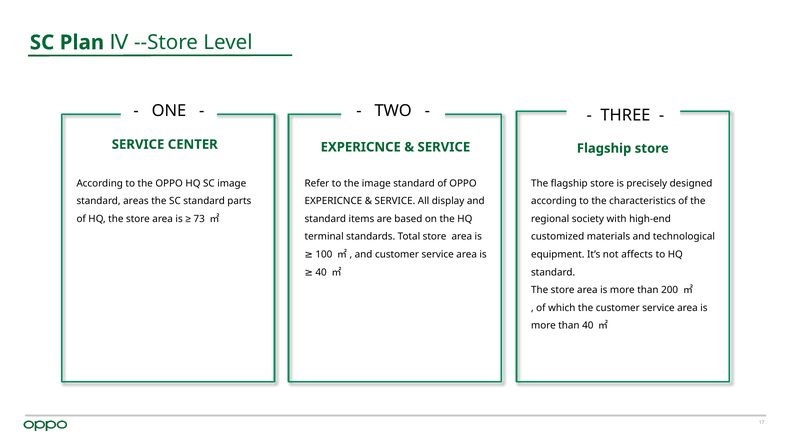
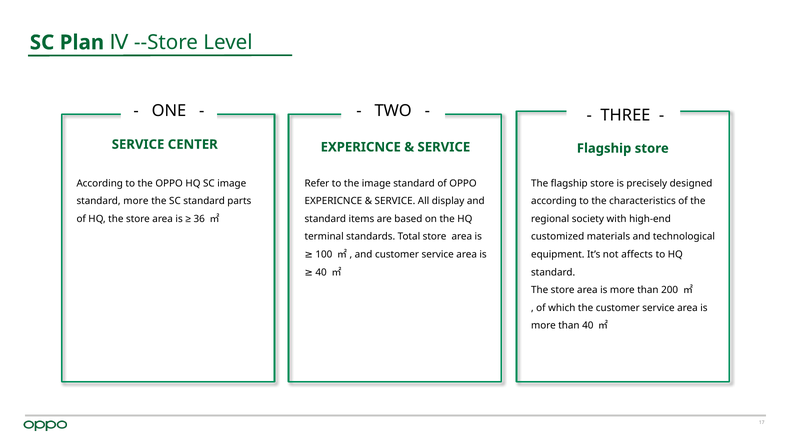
standard areas: areas -> more
73: 73 -> 36
